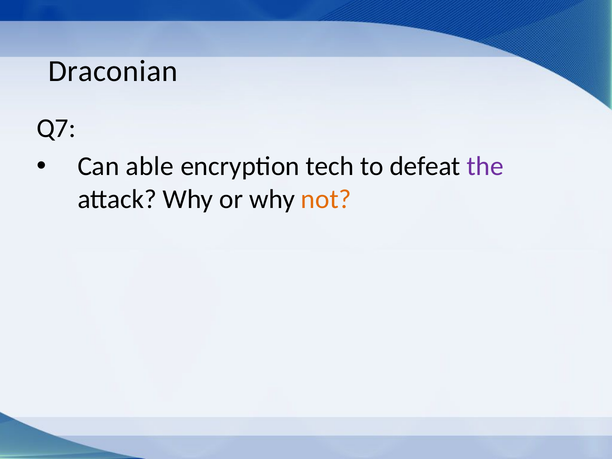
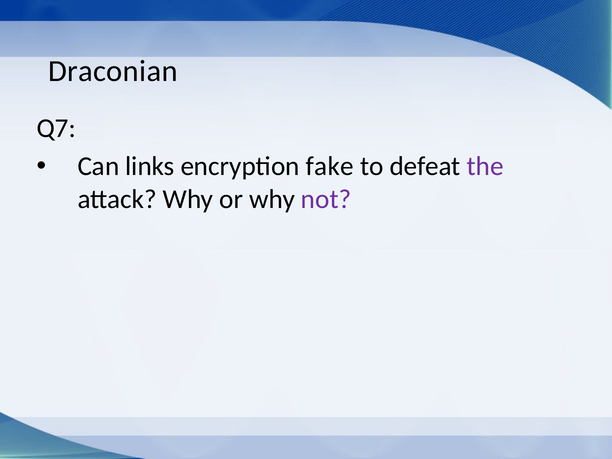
able: able -> links
tech: tech -> fake
not colour: orange -> purple
